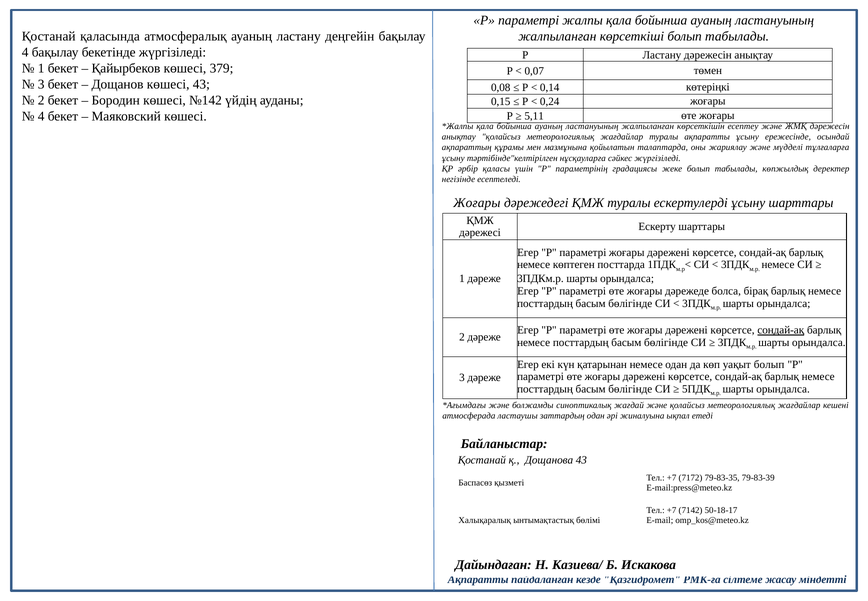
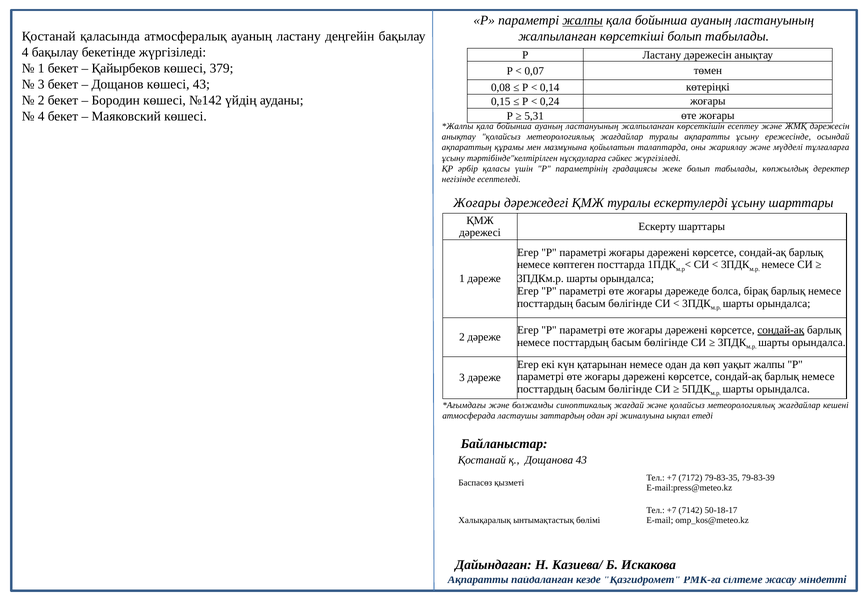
жалпы at (583, 20) underline: none -> present
5,11: 5,11 -> 5,31
уақыт болып: болып -> жалпы
